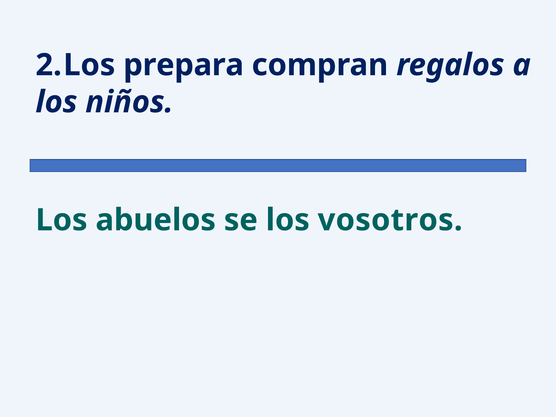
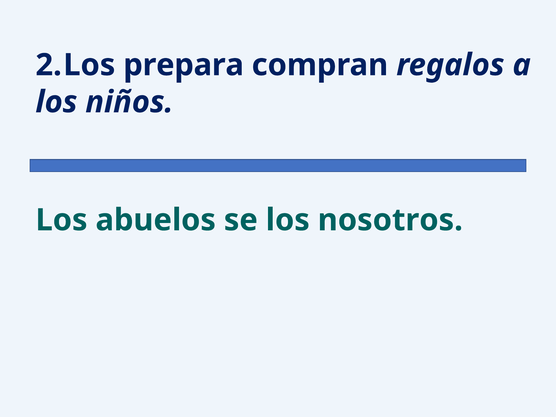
vosotros: vosotros -> nosotros
